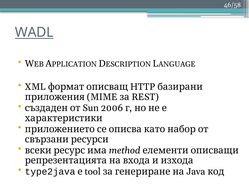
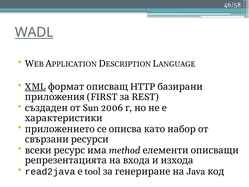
XML underline: none -> present
MIME: MIME -> FIRST
type2java: type2java -> read2java
